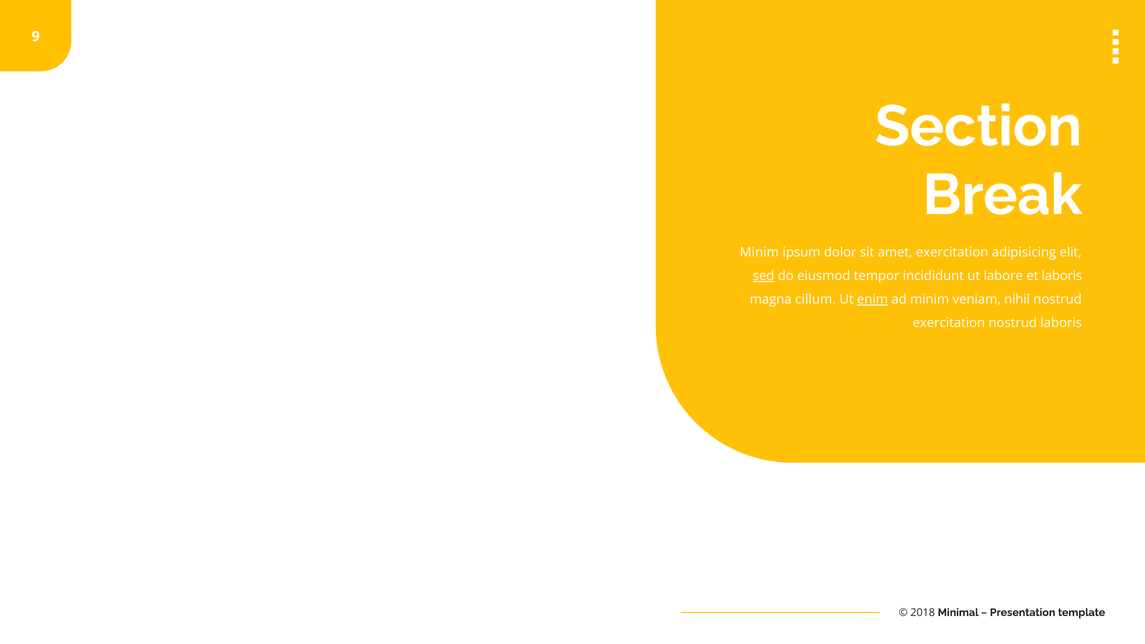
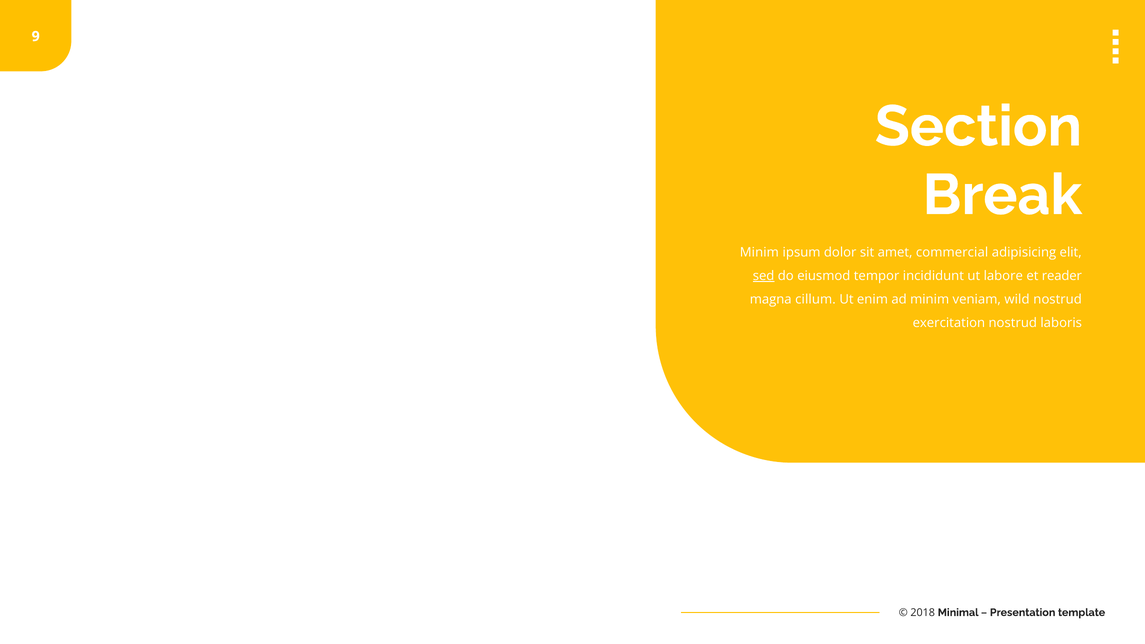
amet exercitation: exercitation -> commercial
et laboris: laboris -> reader
enim underline: present -> none
nihil: nihil -> wild
